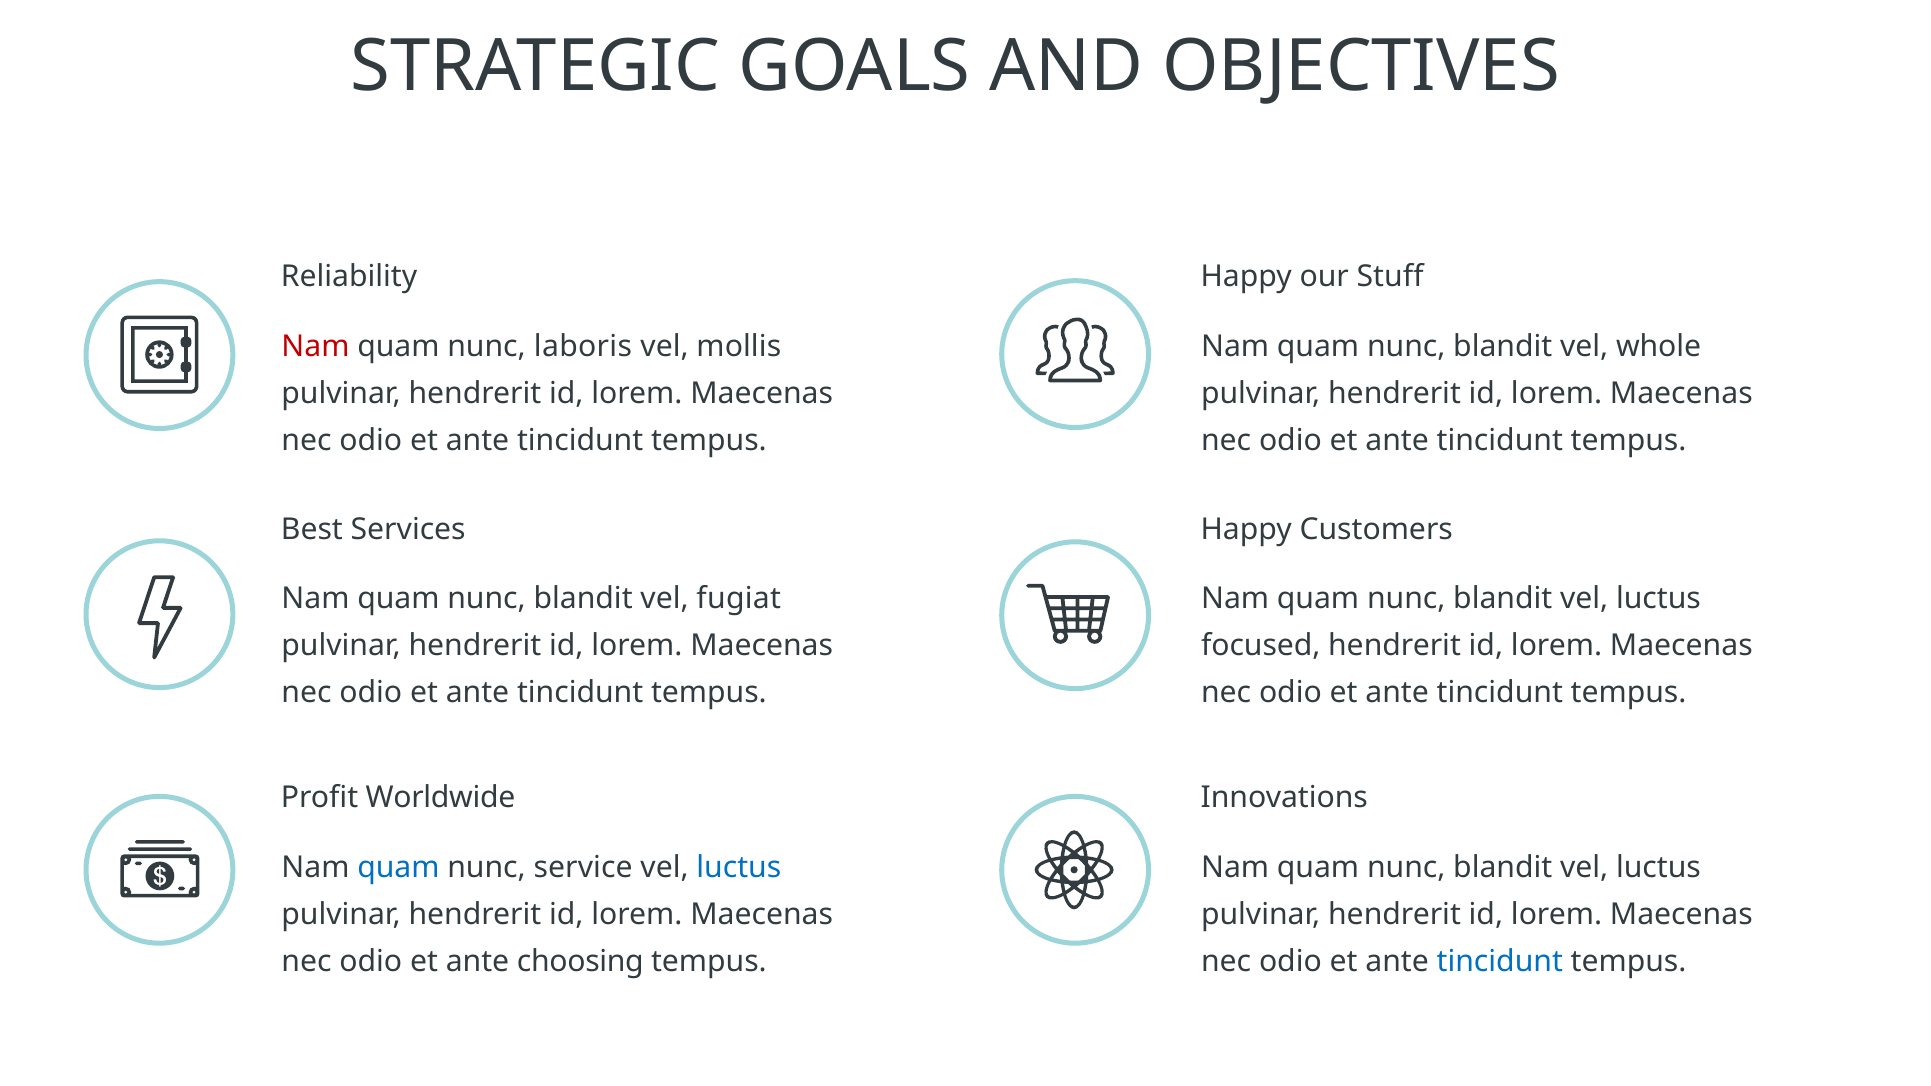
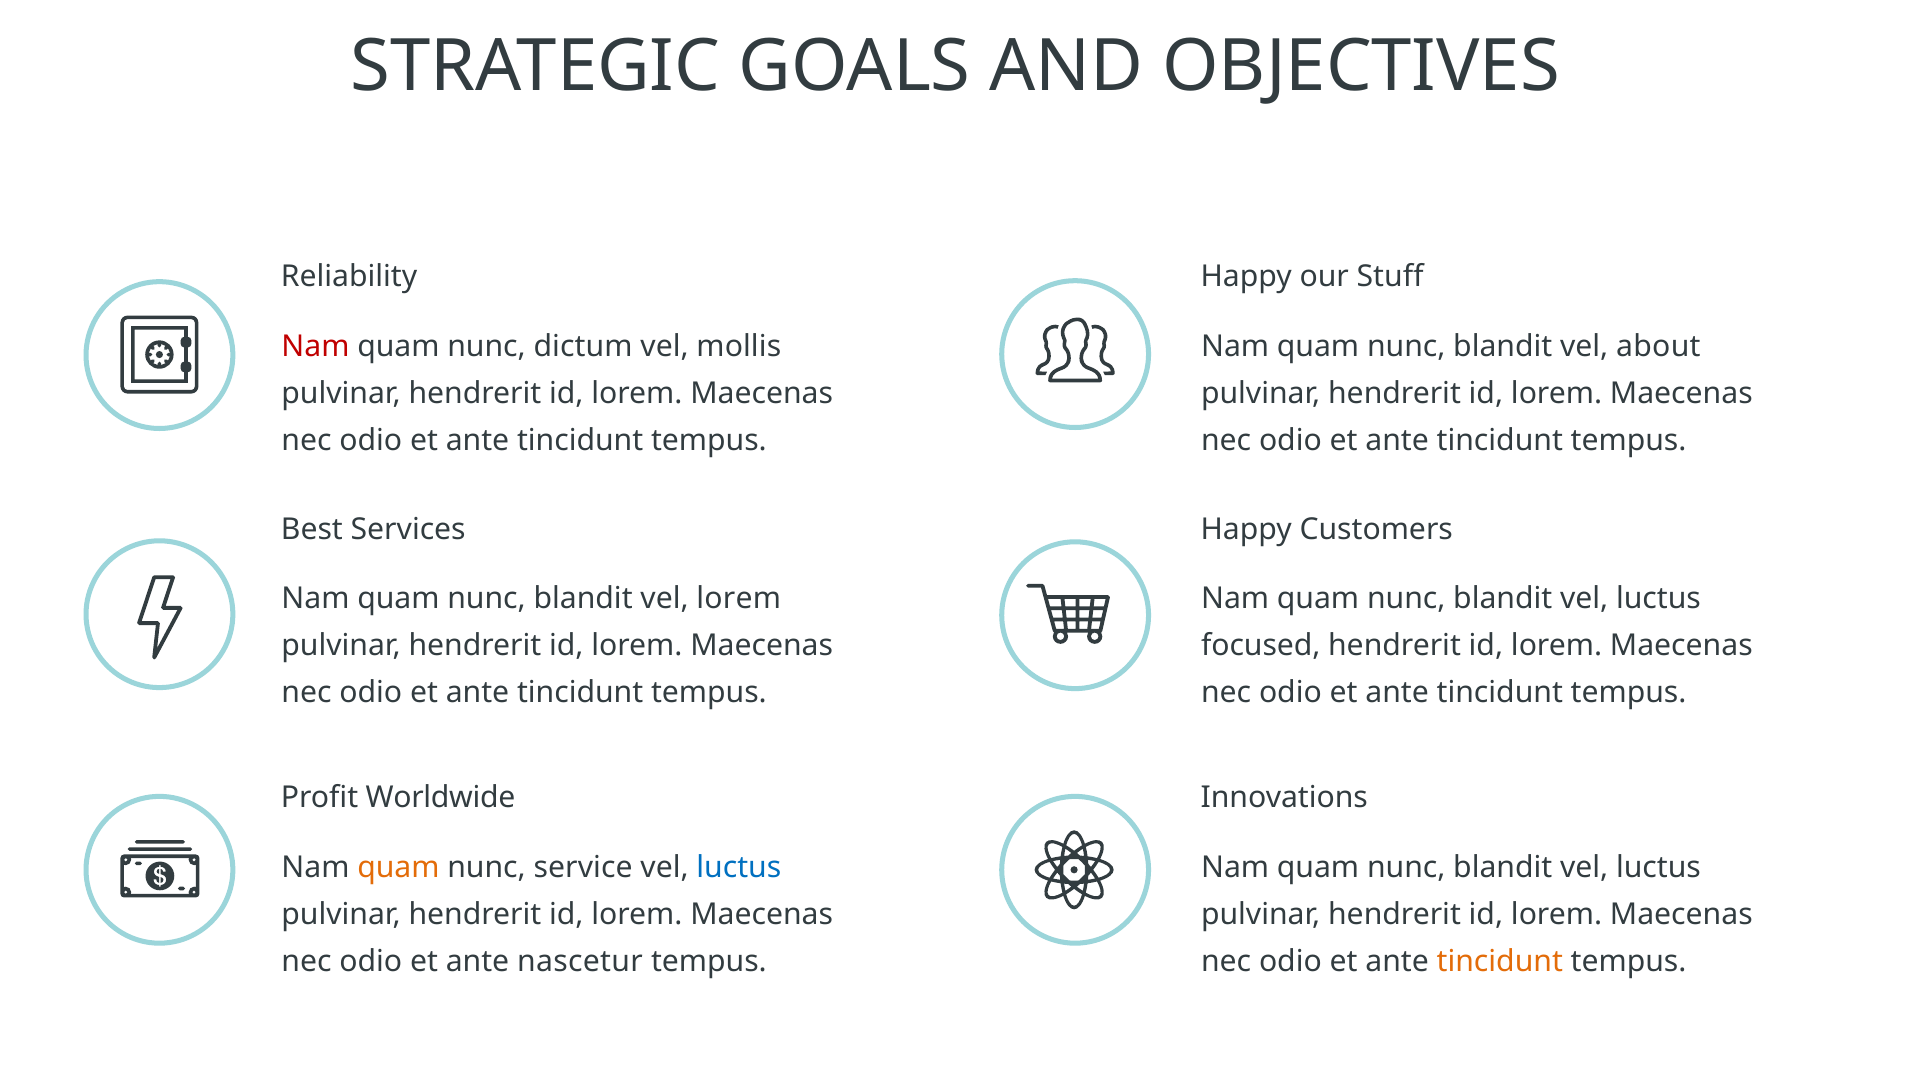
laboris: laboris -> dictum
whole: whole -> about
vel fugiat: fugiat -> lorem
quam at (398, 867) colour: blue -> orange
choosing: choosing -> nascetur
tincidunt at (1500, 961) colour: blue -> orange
